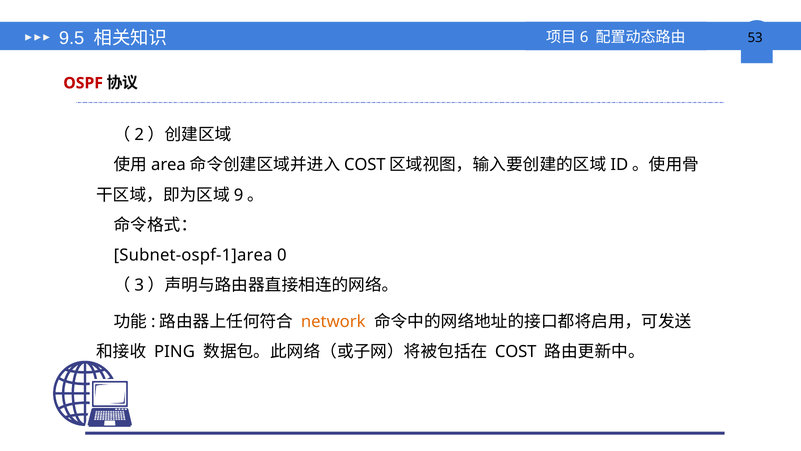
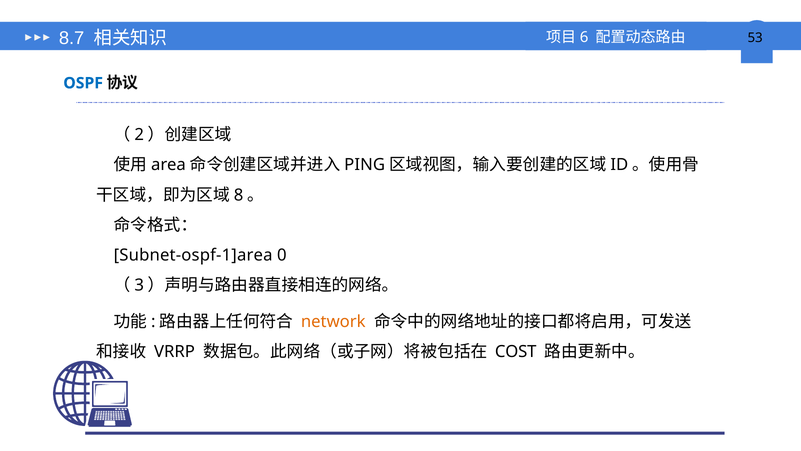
9.5: 9.5 -> 8.7
OSPF colour: red -> blue
COST at (365, 165): COST -> PING
9: 9 -> 8
PING: PING -> VRRP
